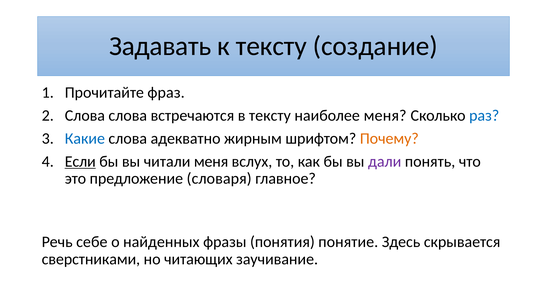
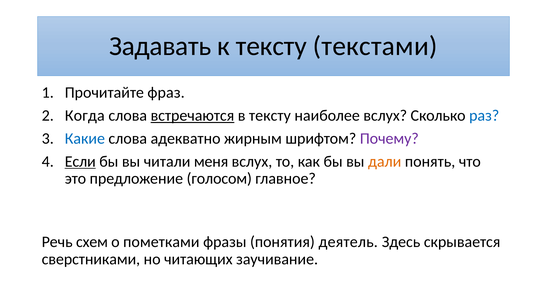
создание: создание -> текстами
Слова at (85, 115): Слова -> Когда
встречаются underline: none -> present
наиболее меня: меня -> вслух
Почему colour: orange -> purple
дали colour: purple -> orange
словаря: словаря -> голосом
себе: себе -> схем
найденных: найденных -> пометками
понятие: понятие -> деятель
